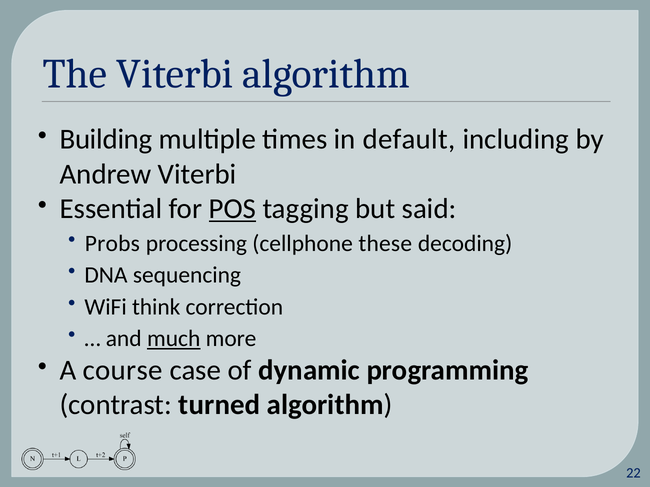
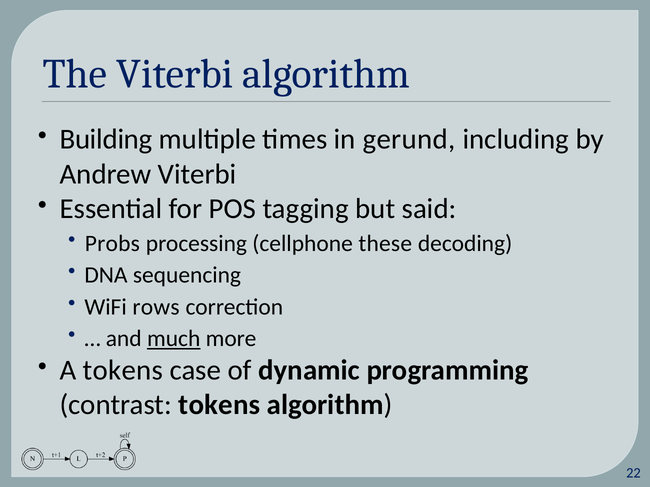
default: default -> gerund
POS underline: present -> none
think: think -> rows
A course: course -> tokens
contrast turned: turned -> tokens
